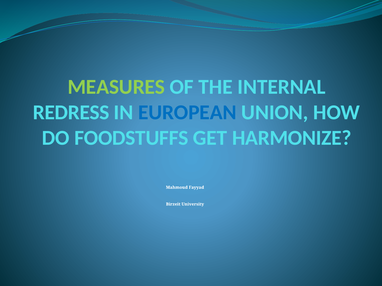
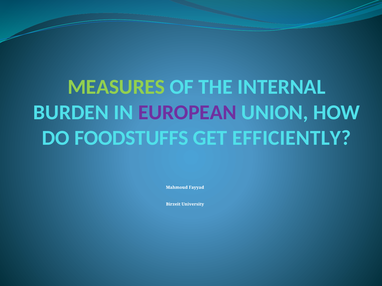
REDRESS: REDRESS -> BURDEN
EUROPEAN colour: blue -> purple
HARMONIZE: HARMONIZE -> EFFICIENTLY
